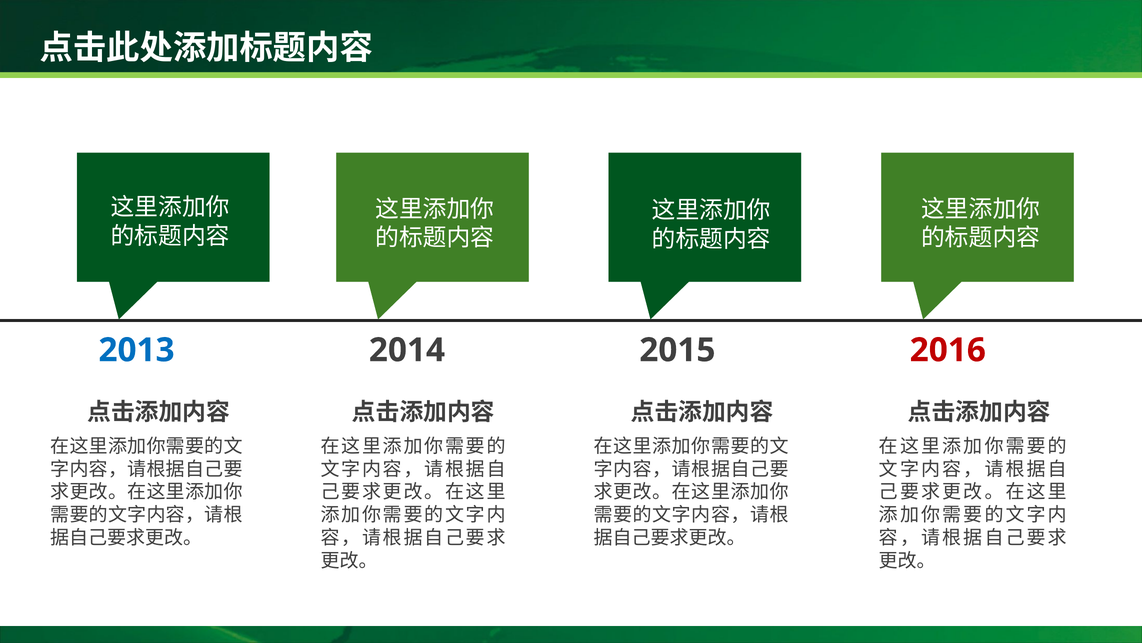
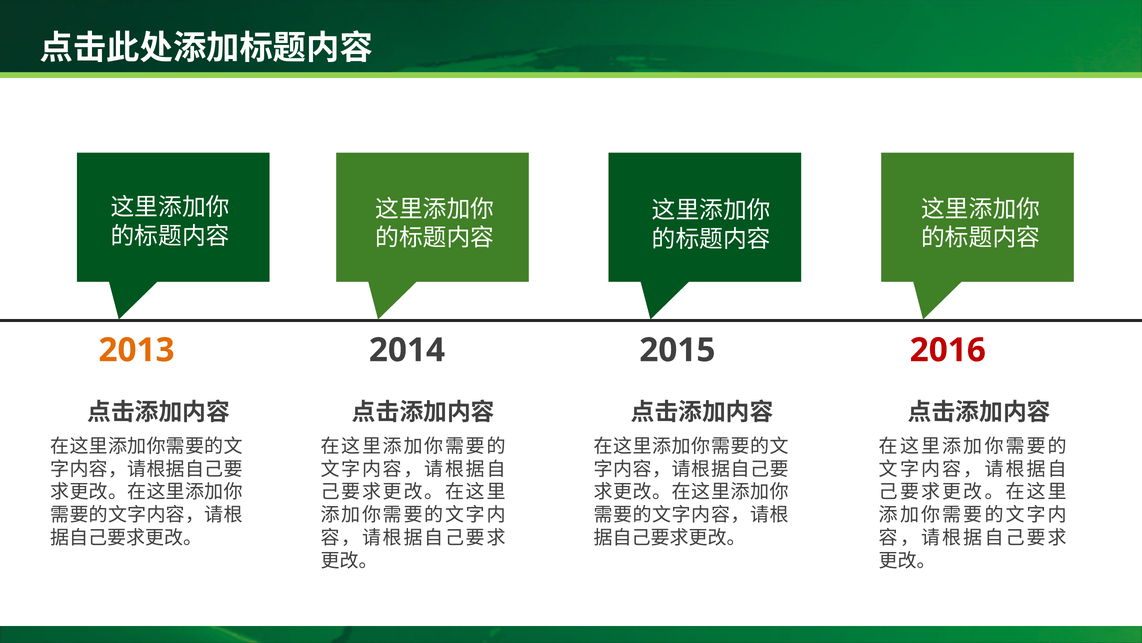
2013 colour: blue -> orange
